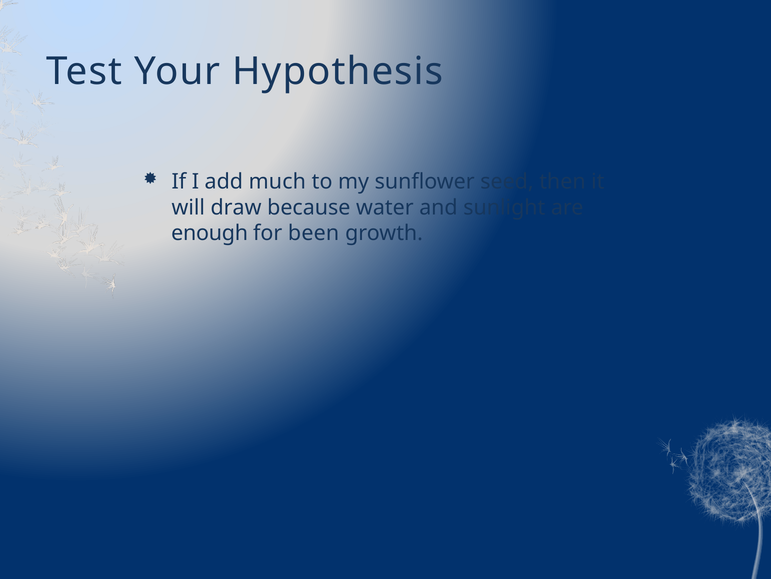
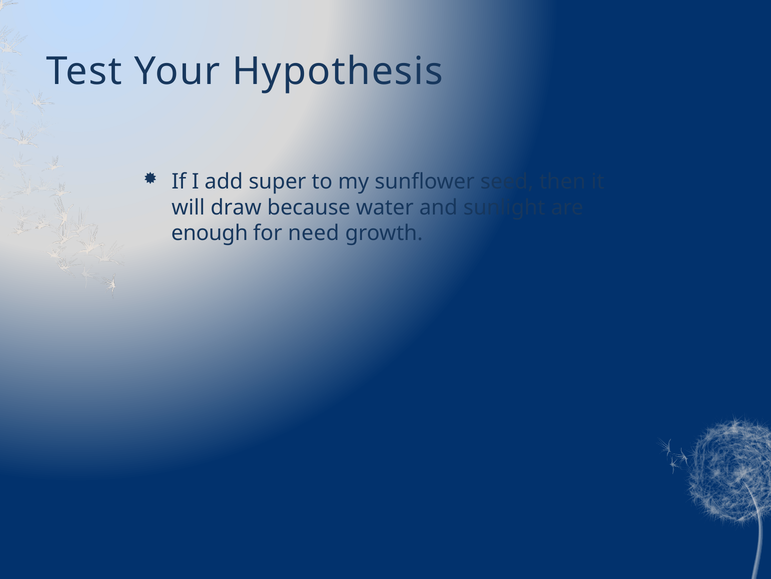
much: much -> super
been: been -> need
